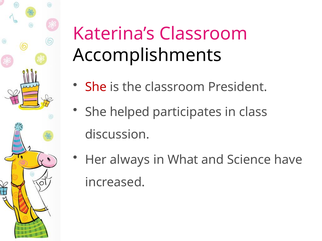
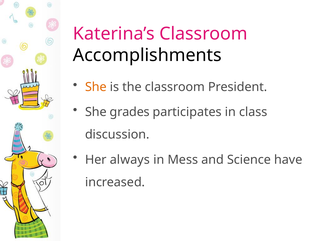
She at (96, 87) colour: red -> orange
helped: helped -> grades
What: What -> Mess
